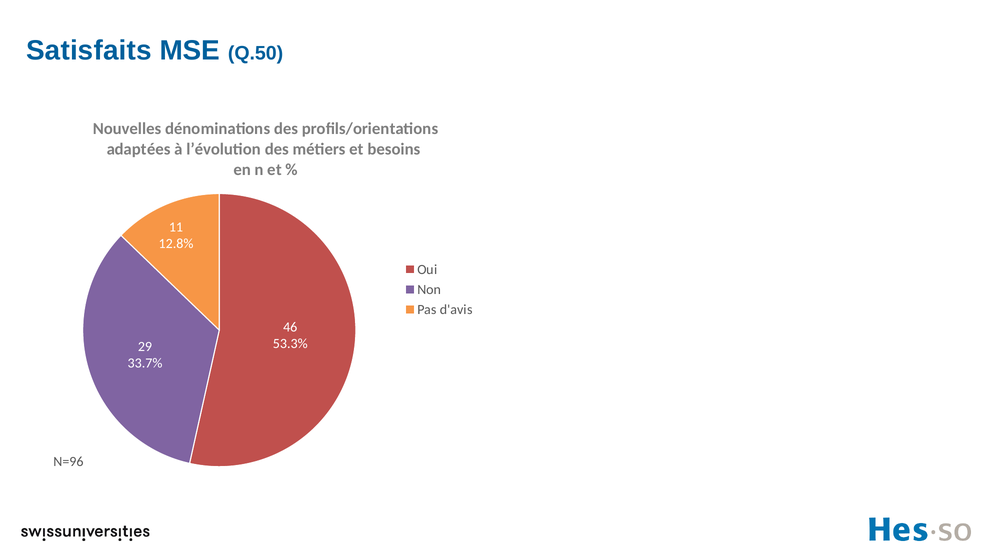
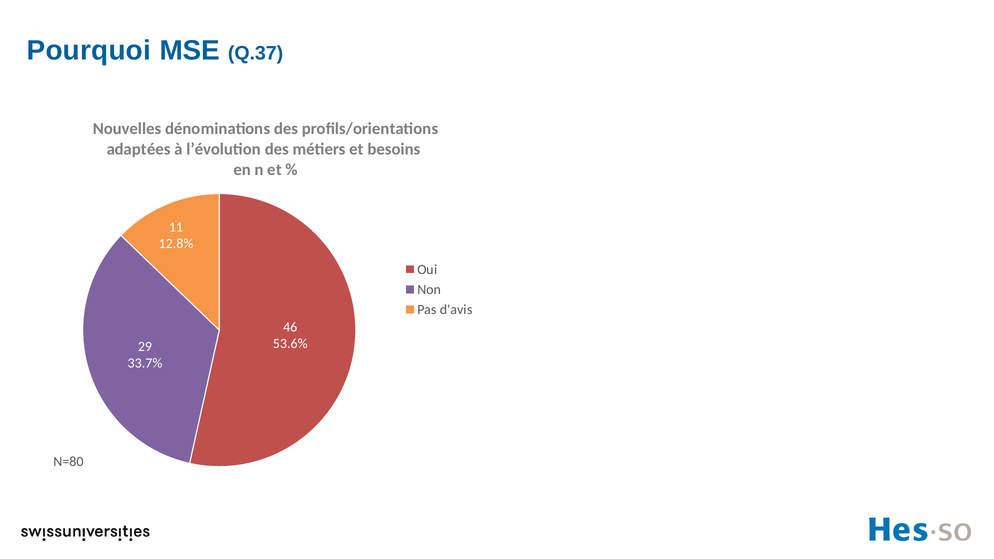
Satisfaits: Satisfaits -> Pourquoi
Q.50: Q.50 -> Q.37
53.3%: 53.3% -> 53.6%
N=96: N=96 -> N=80
